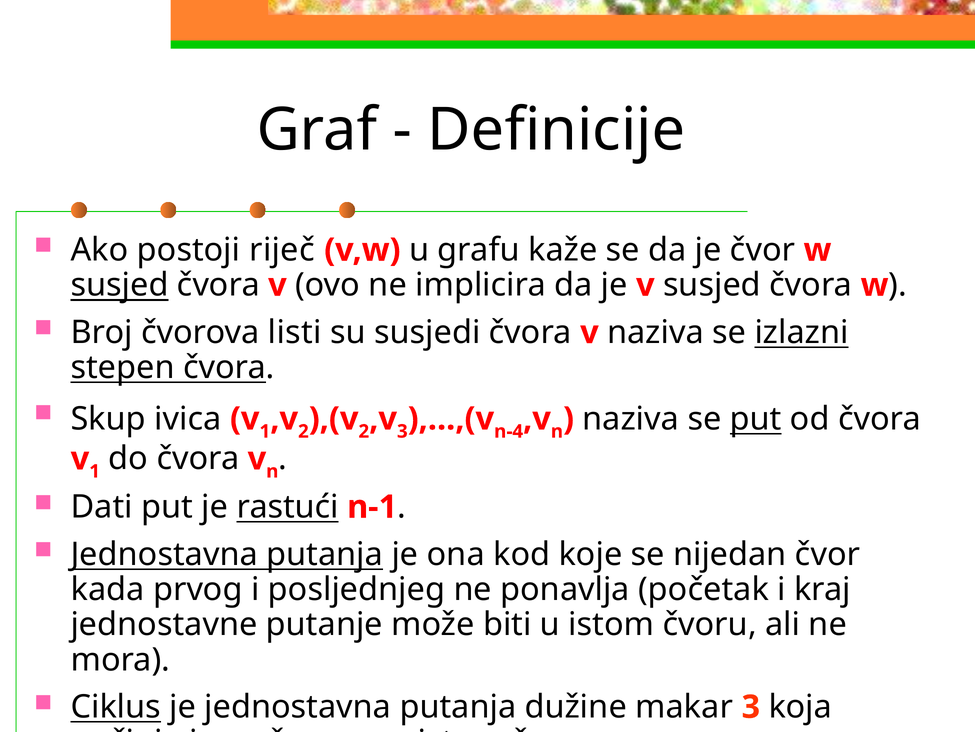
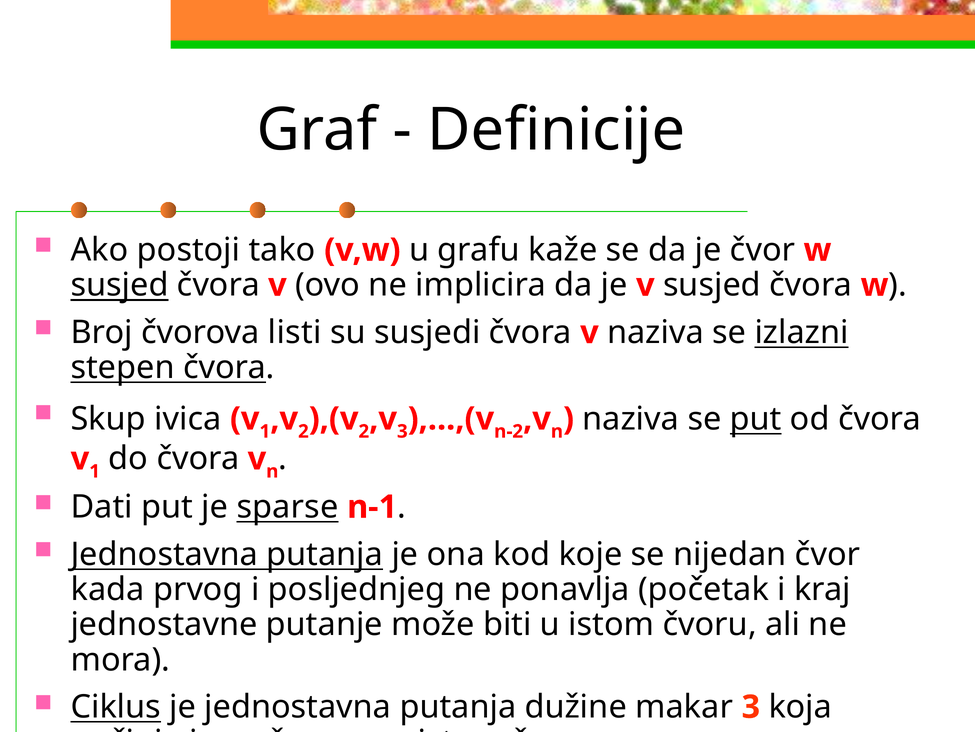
riječ: riječ -> tako
n-4: n-4 -> n-2
rastući: rastući -> sparse
